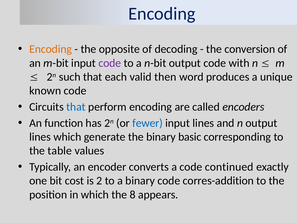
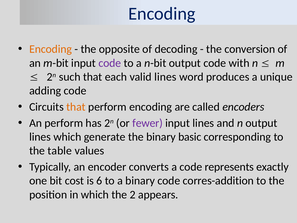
valid then: then -> lines
known: known -> adding
that at (76, 107) colour: blue -> orange
An function: function -> perform
fewer colour: blue -> purple
continued: continued -> represents
2: 2 -> 6
8: 8 -> 2
